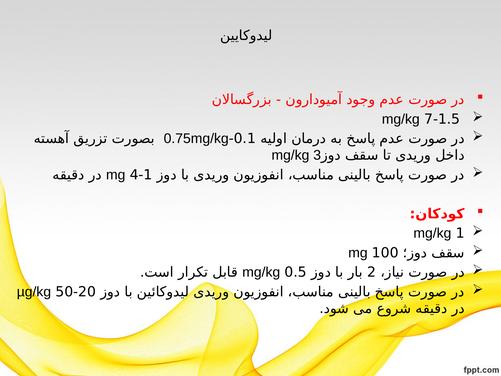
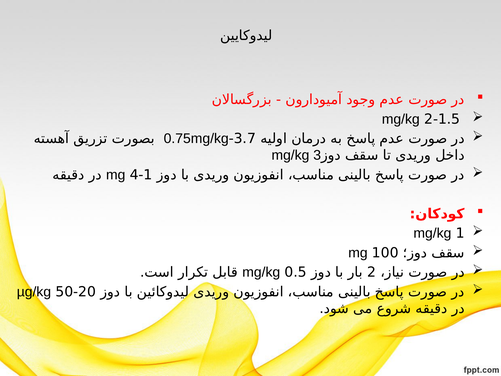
7-1.5: 7-1.5 -> 2-1.5
0.1: 0.1 -> 3.7
